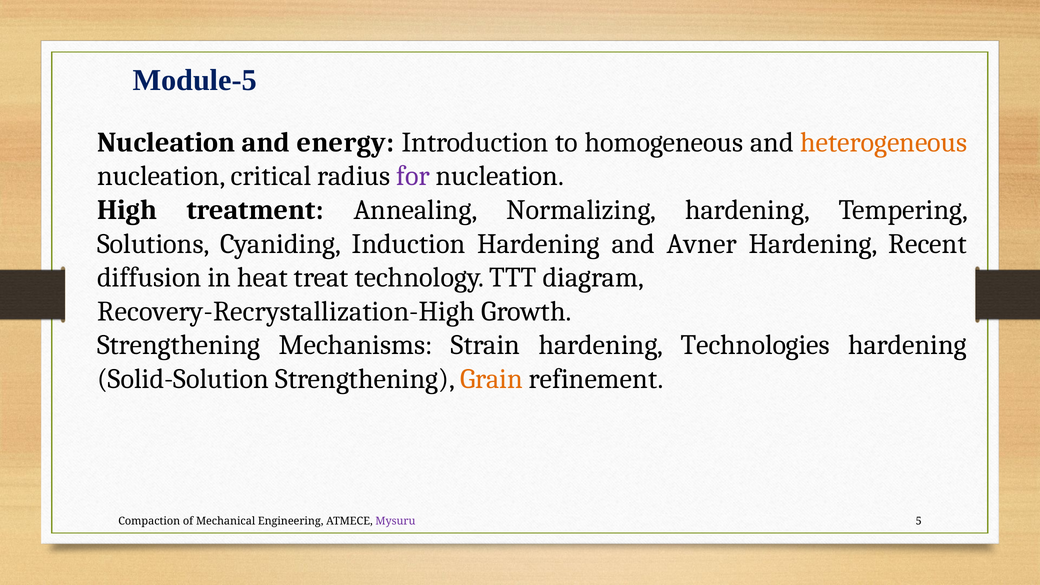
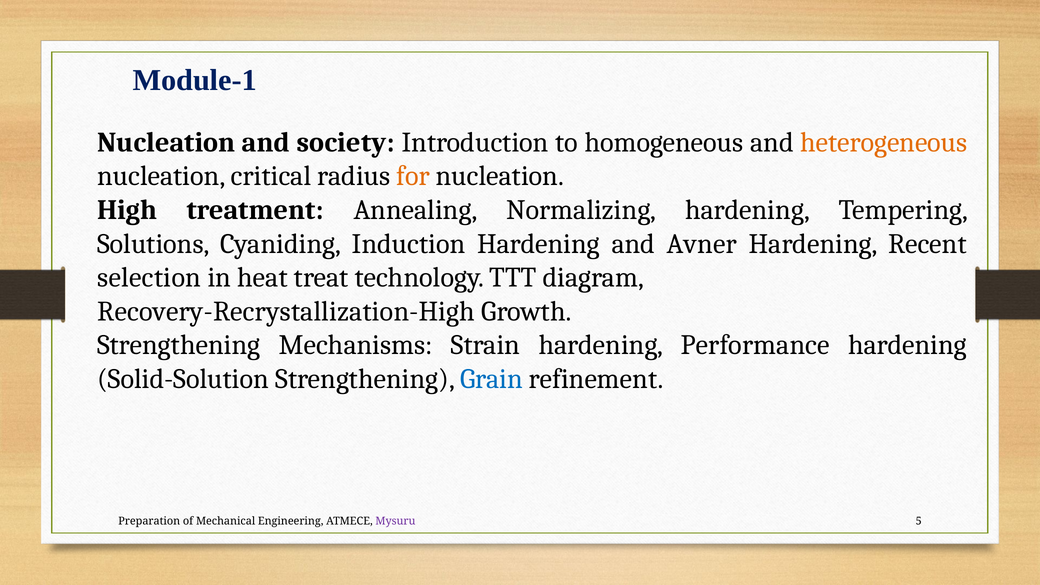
Module-5: Module-5 -> Module-1
energy: energy -> society
for colour: purple -> orange
diffusion: diffusion -> selection
Technologies: Technologies -> Performance
Grain colour: orange -> blue
Compaction: Compaction -> Preparation
